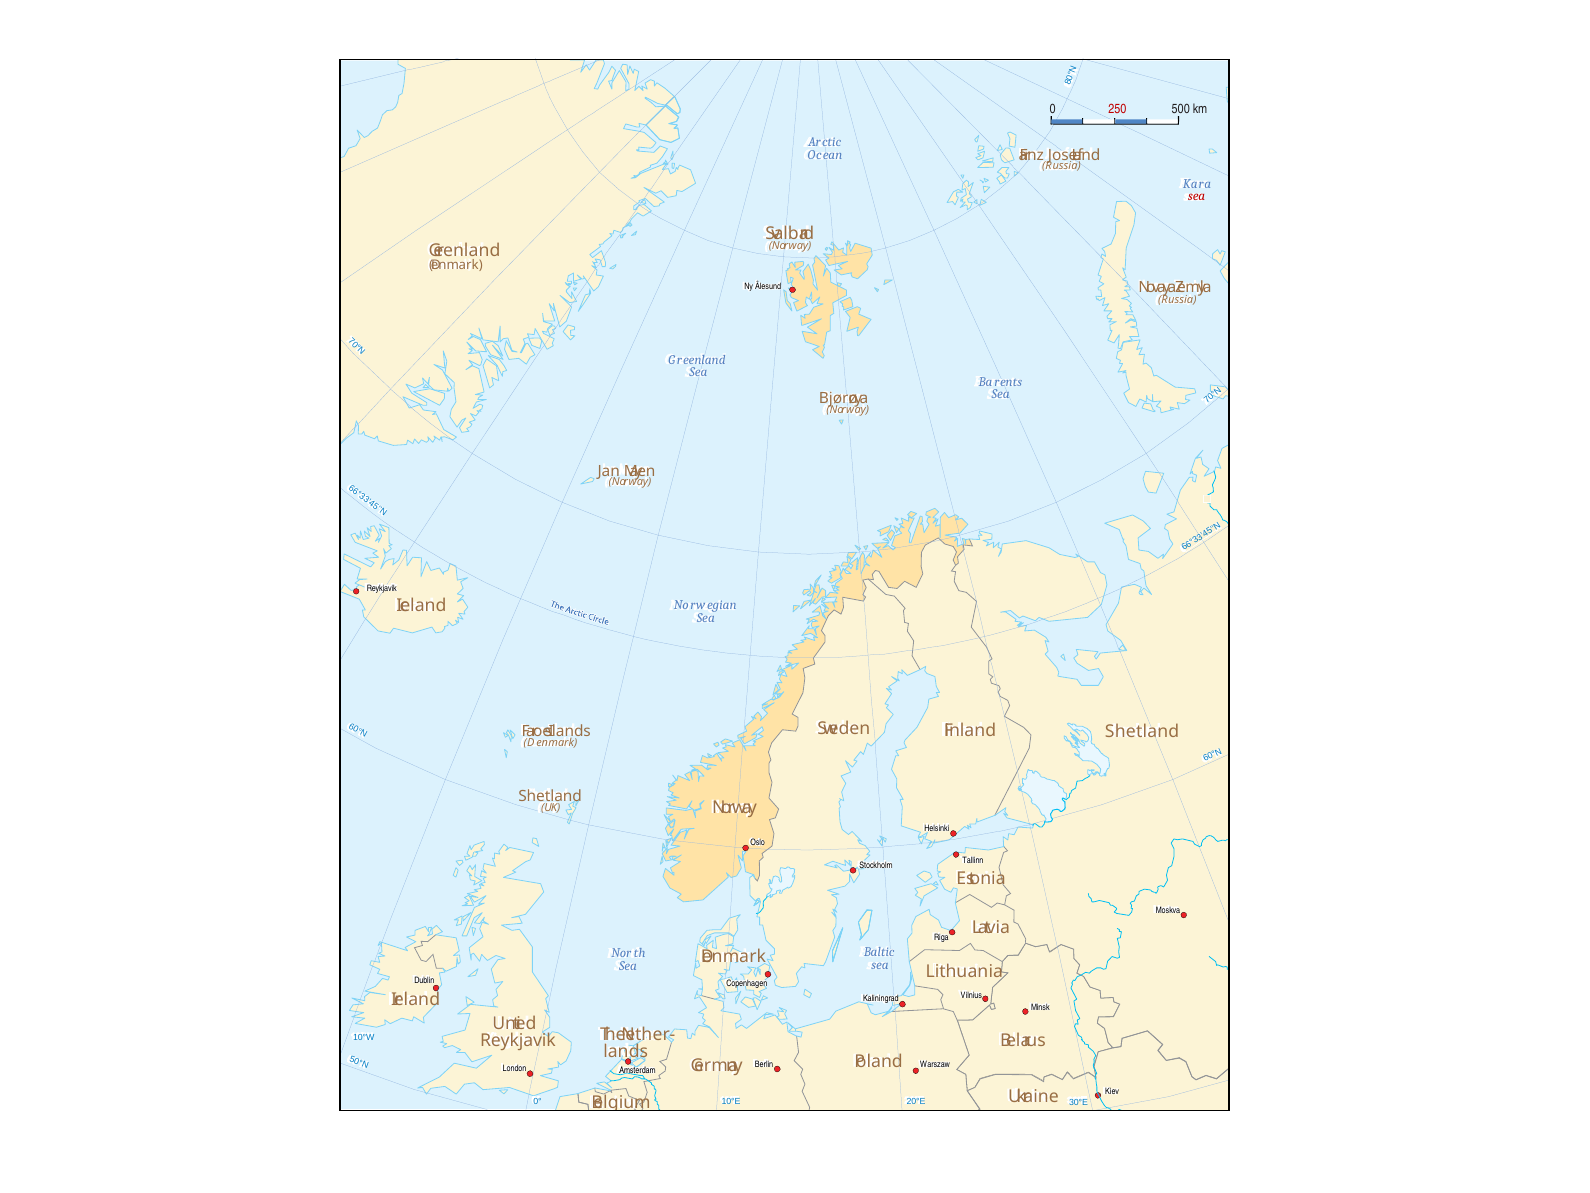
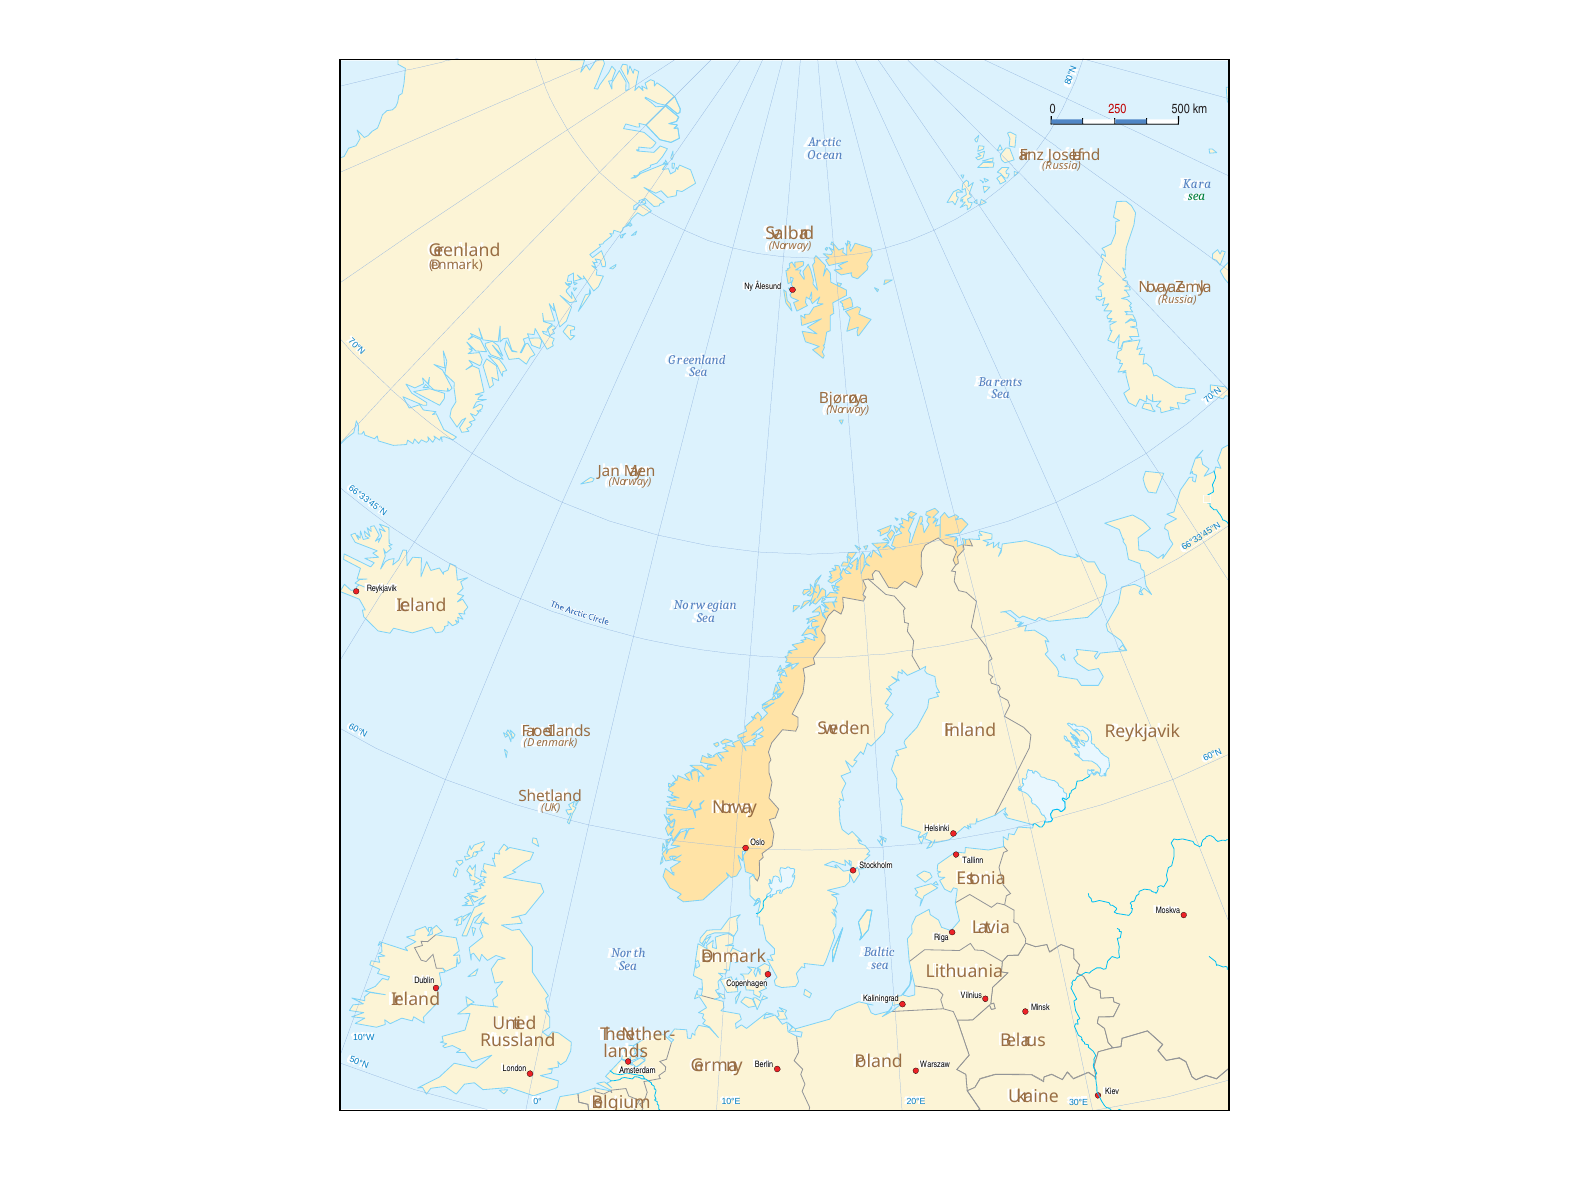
sea at (1197, 196) colour: red -> green
Shetland at (1142, 731): Shetland -> Reykjavik
Reykjavik at (518, 1040): Reykjavik -> Russland
